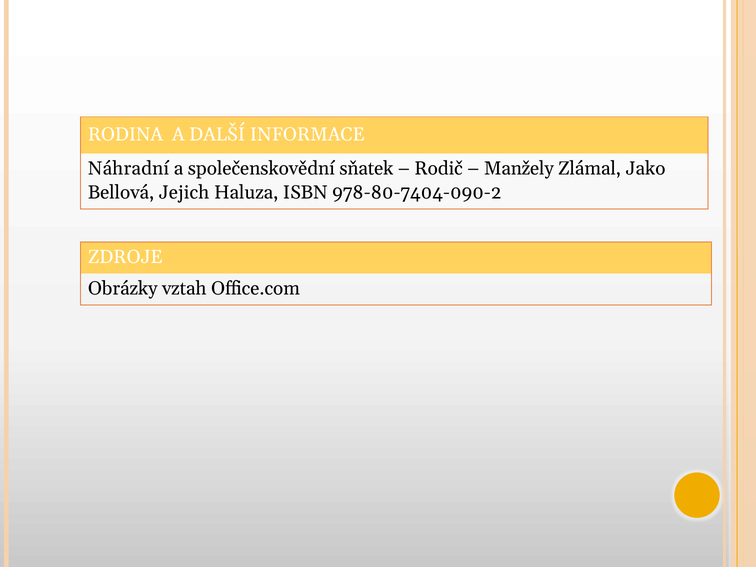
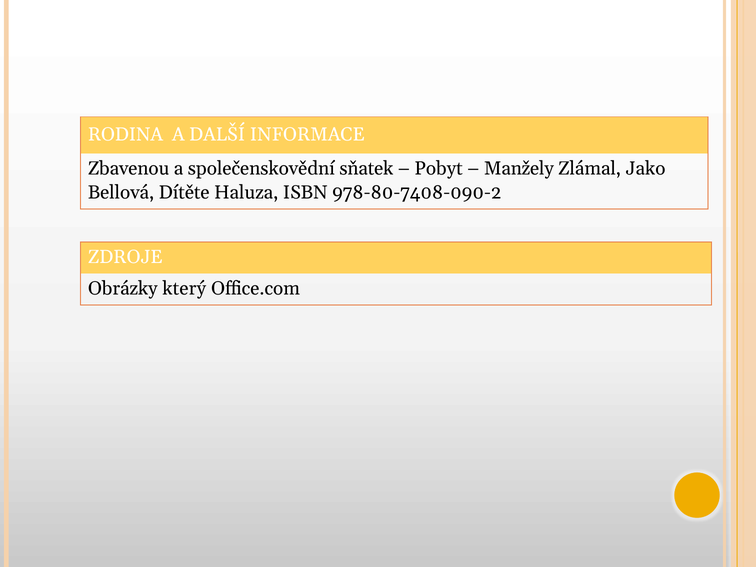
Náhradní: Náhradní -> Zbavenou
Rodič: Rodič -> Pobyt
Jejich: Jejich -> Dítěte
978-80-7404-090-2: 978-80-7404-090-2 -> 978-80-7408-090-2
vztah: vztah -> který
